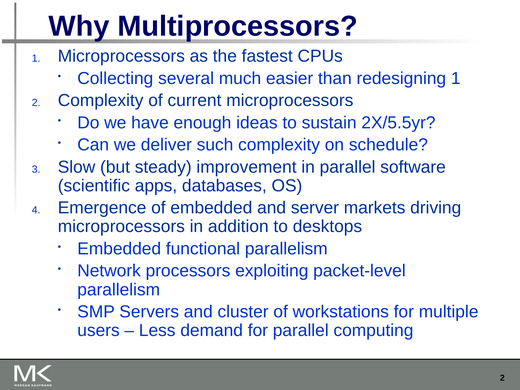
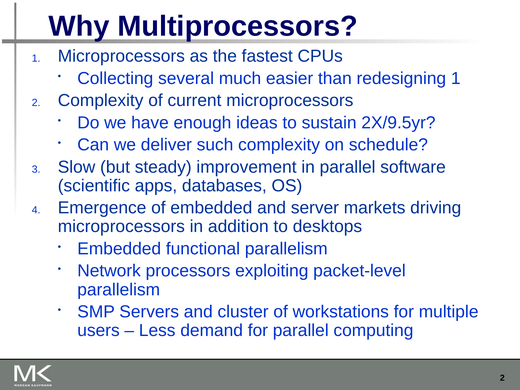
2X/5.5yr: 2X/5.5yr -> 2X/9.5yr
